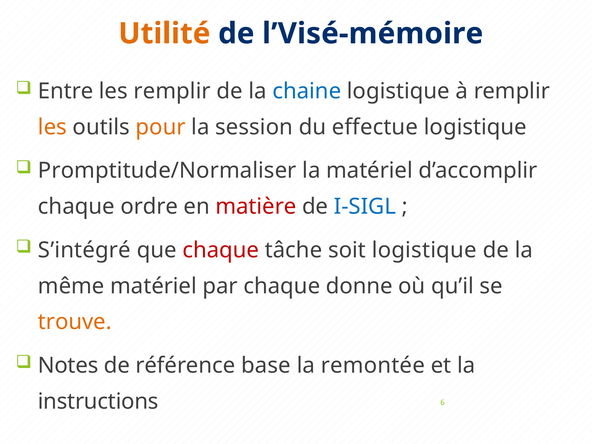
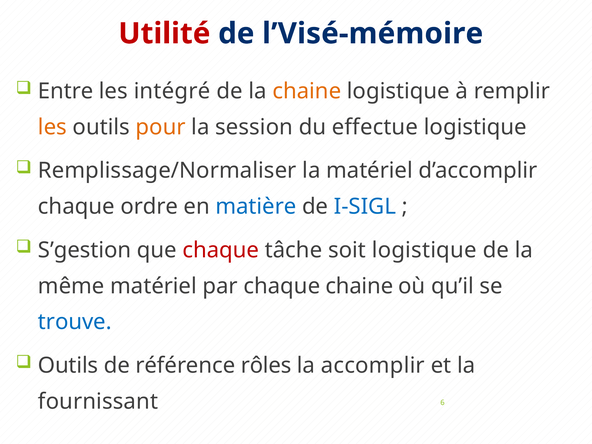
Utilité colour: orange -> red
les remplir: remplir -> intégré
chaine at (307, 91) colour: blue -> orange
Promptitude/Normaliser: Promptitude/Normaliser -> Remplissage/Normaliser
matière colour: red -> blue
S’intégré: S’intégré -> S’gestion
chaque donne: donne -> chaine
trouve colour: orange -> blue
Notes at (68, 365): Notes -> Outils
base: base -> rôles
remontée: remontée -> accomplir
instructions: instructions -> fournissant
